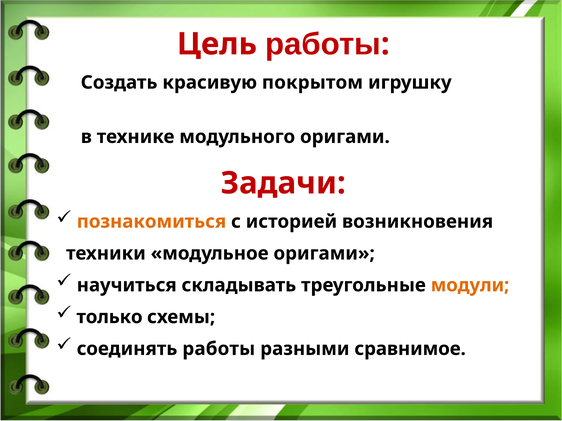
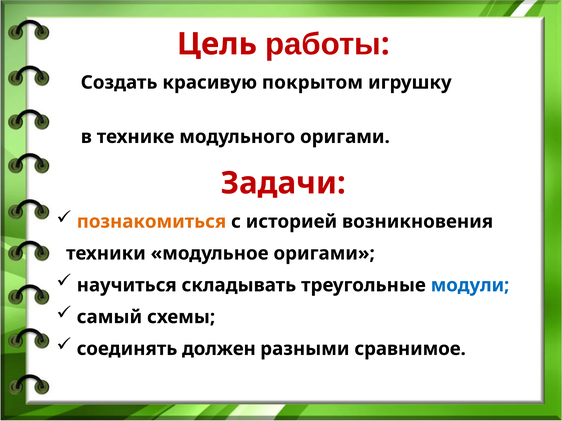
модули colour: orange -> blue
только: только -> самый
соединять работы: работы -> должен
